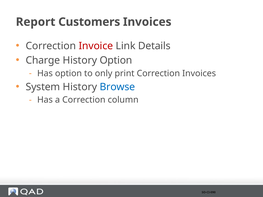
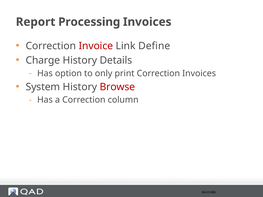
Customers: Customers -> Processing
Details: Details -> Define
History Option: Option -> Details
Browse colour: blue -> red
